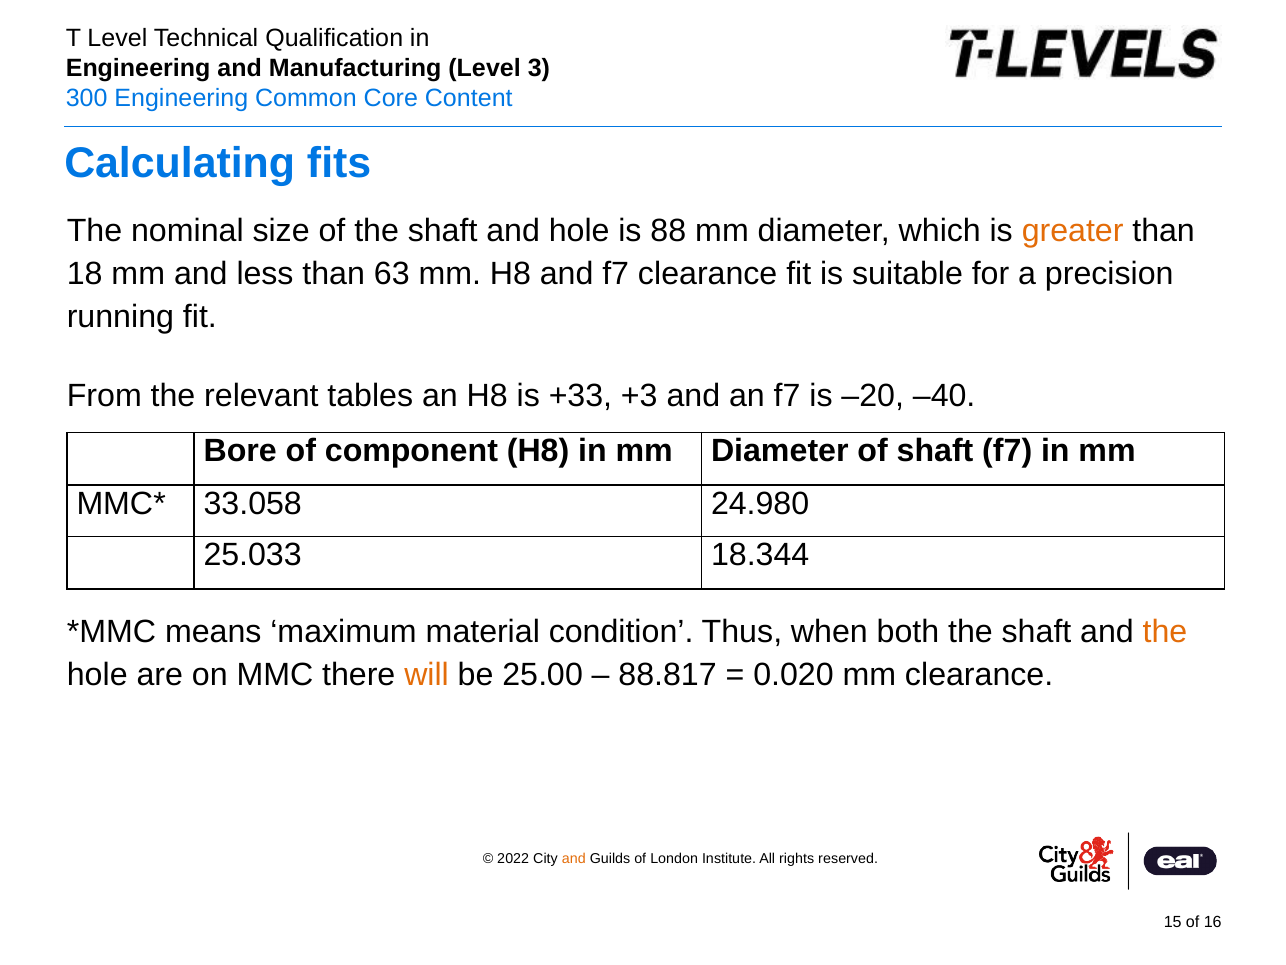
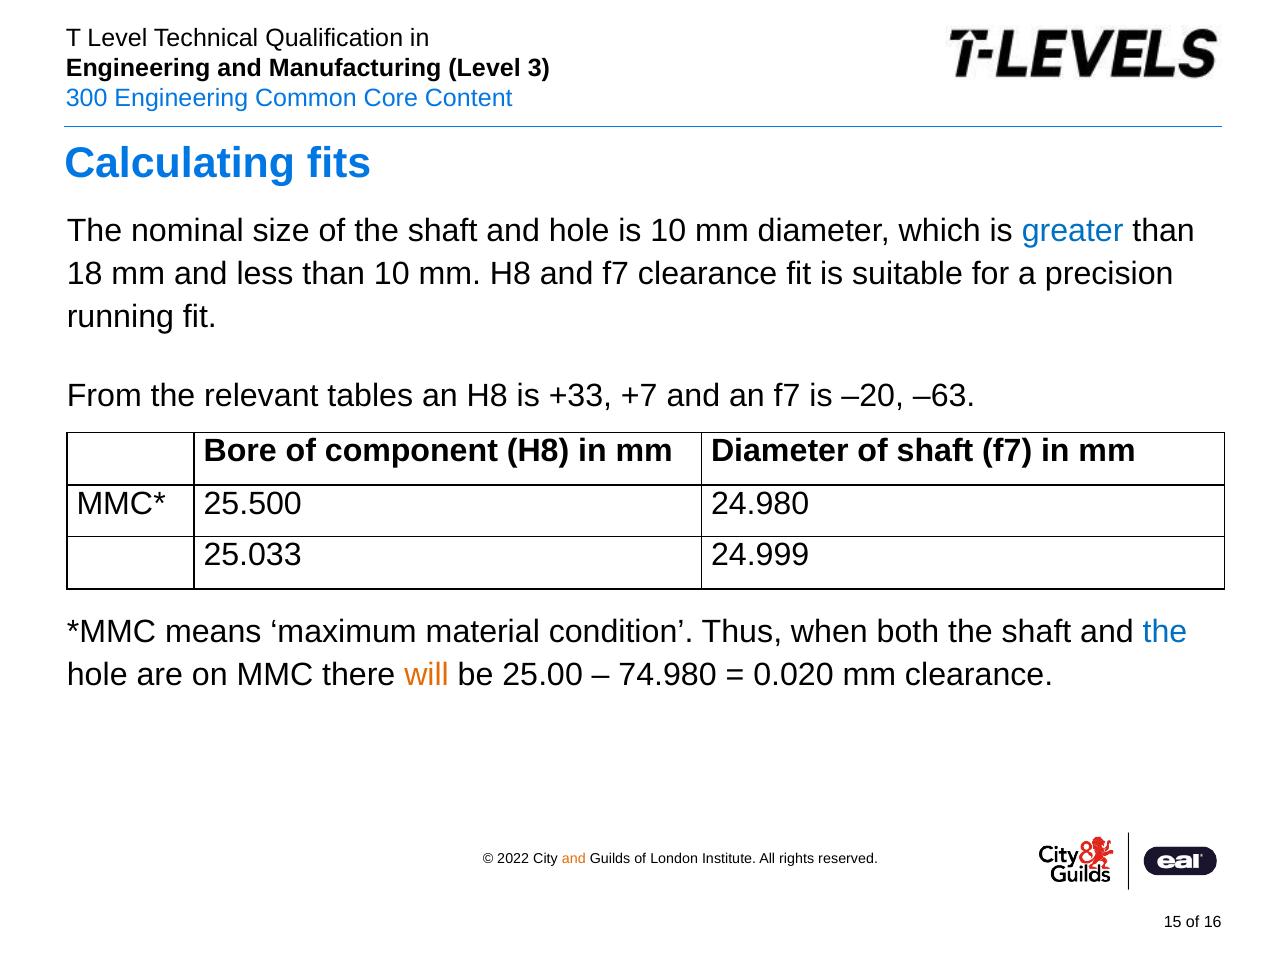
is 88: 88 -> 10
greater colour: orange -> blue
than 63: 63 -> 10
+3: +3 -> +7
–40: –40 -> –63
33.058: 33.058 -> 25.500
18.344: 18.344 -> 24.999
the at (1165, 631) colour: orange -> blue
88.817: 88.817 -> 74.980
